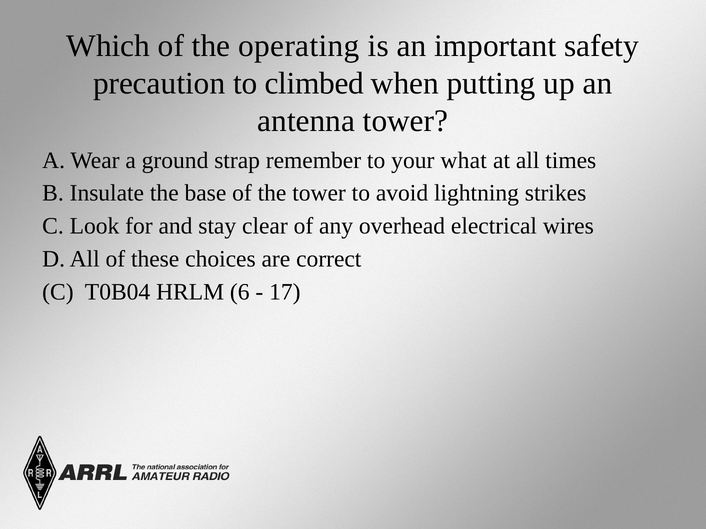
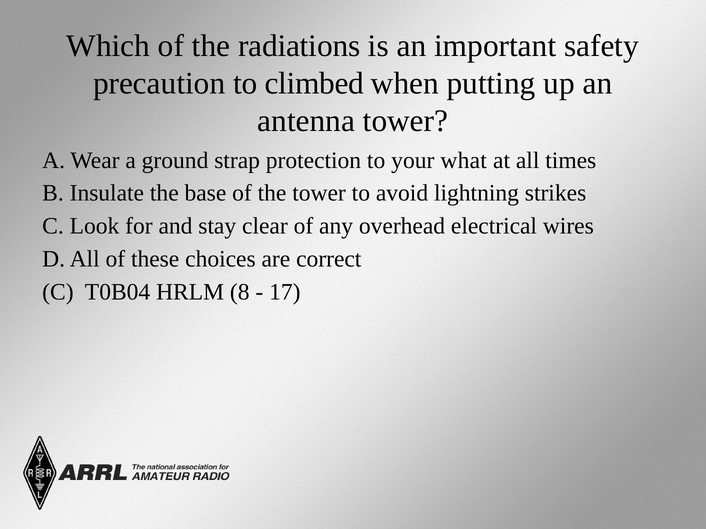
operating: operating -> radiations
remember: remember -> protection
6: 6 -> 8
